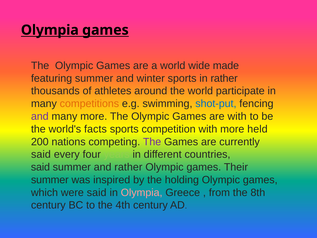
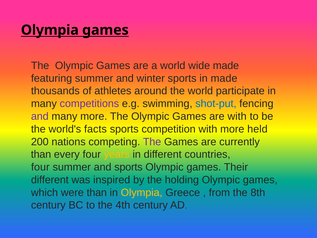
in rather: rather -> made
competitions colour: orange -> purple
said at (41, 154): said -> than
years colour: light green -> yellow
said at (40, 167): said -> four
and rather: rather -> sports
summer at (50, 180): summer -> different
were said: said -> than
Olympia at (142, 192) colour: pink -> yellow
